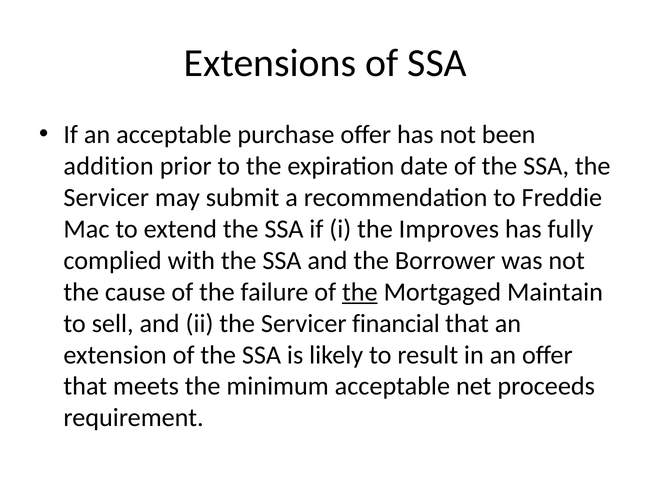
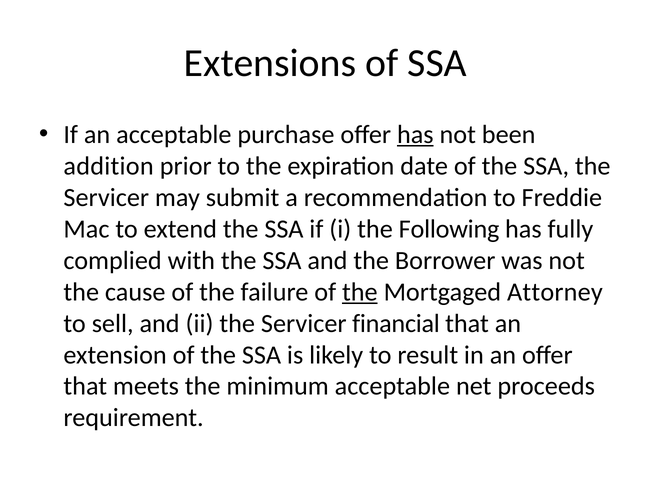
has at (415, 135) underline: none -> present
Improves: Improves -> Following
Maintain: Maintain -> Attorney
